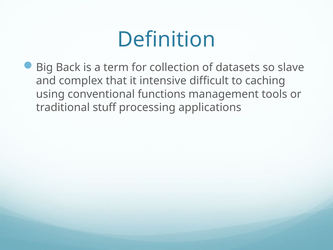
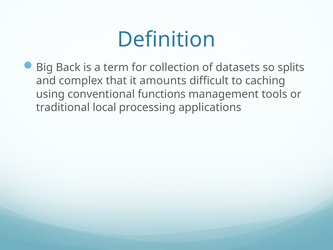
slave: slave -> splits
intensive: intensive -> amounts
stuff: stuff -> local
